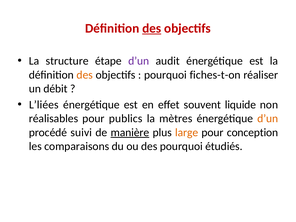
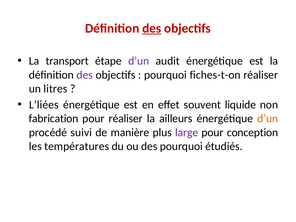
structure: structure -> transport
des at (85, 75) colour: orange -> purple
débit: débit -> litres
réalisables: réalisables -> fabrication
pour publics: publics -> réaliser
mètres: mètres -> ailleurs
manière underline: present -> none
large colour: orange -> purple
comparaisons: comparaisons -> températures
